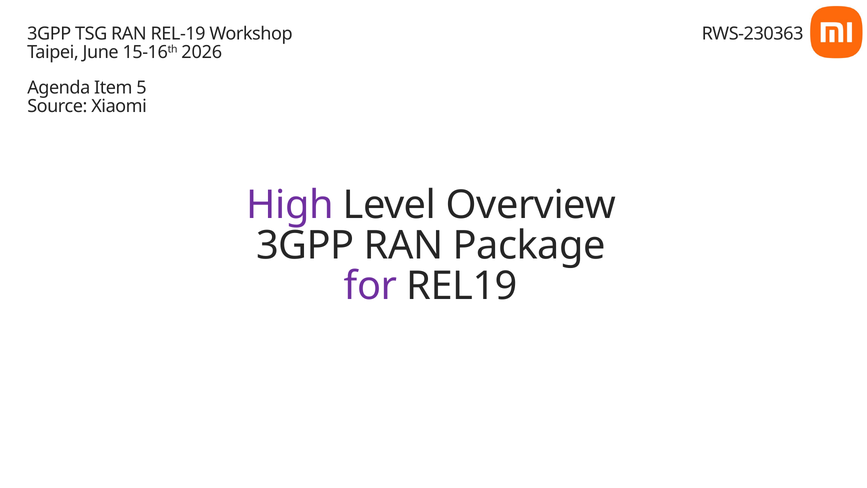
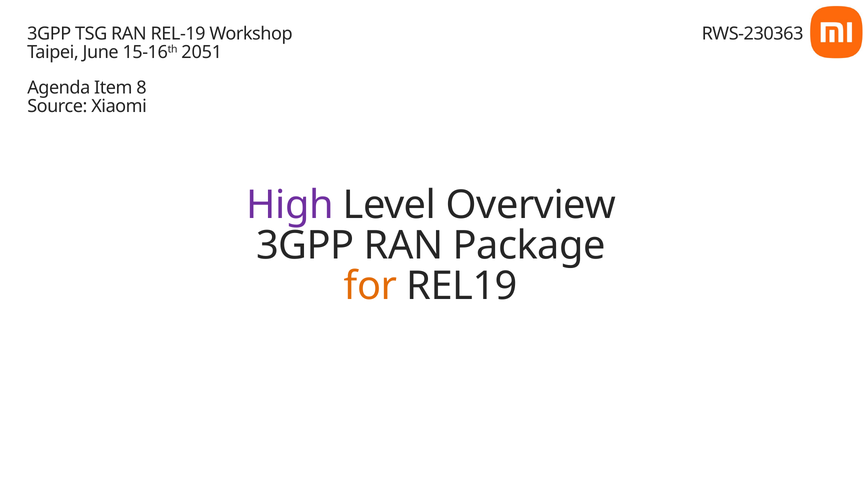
2026: 2026 -> 2051
5: 5 -> 8
for colour: purple -> orange
